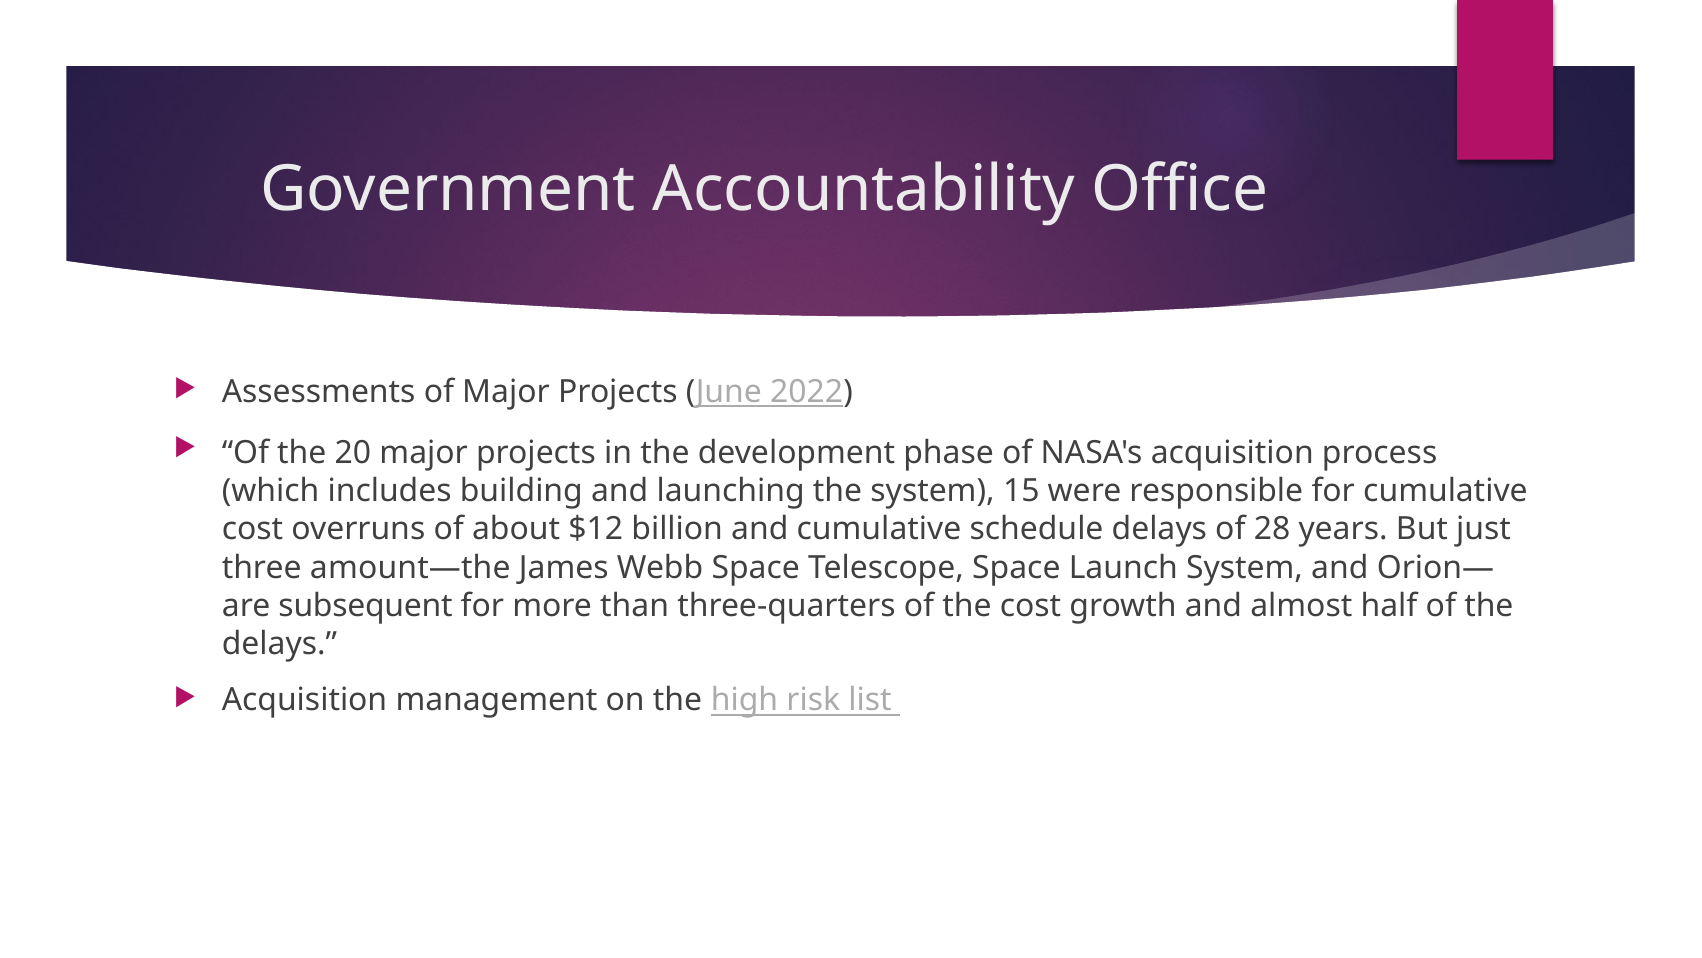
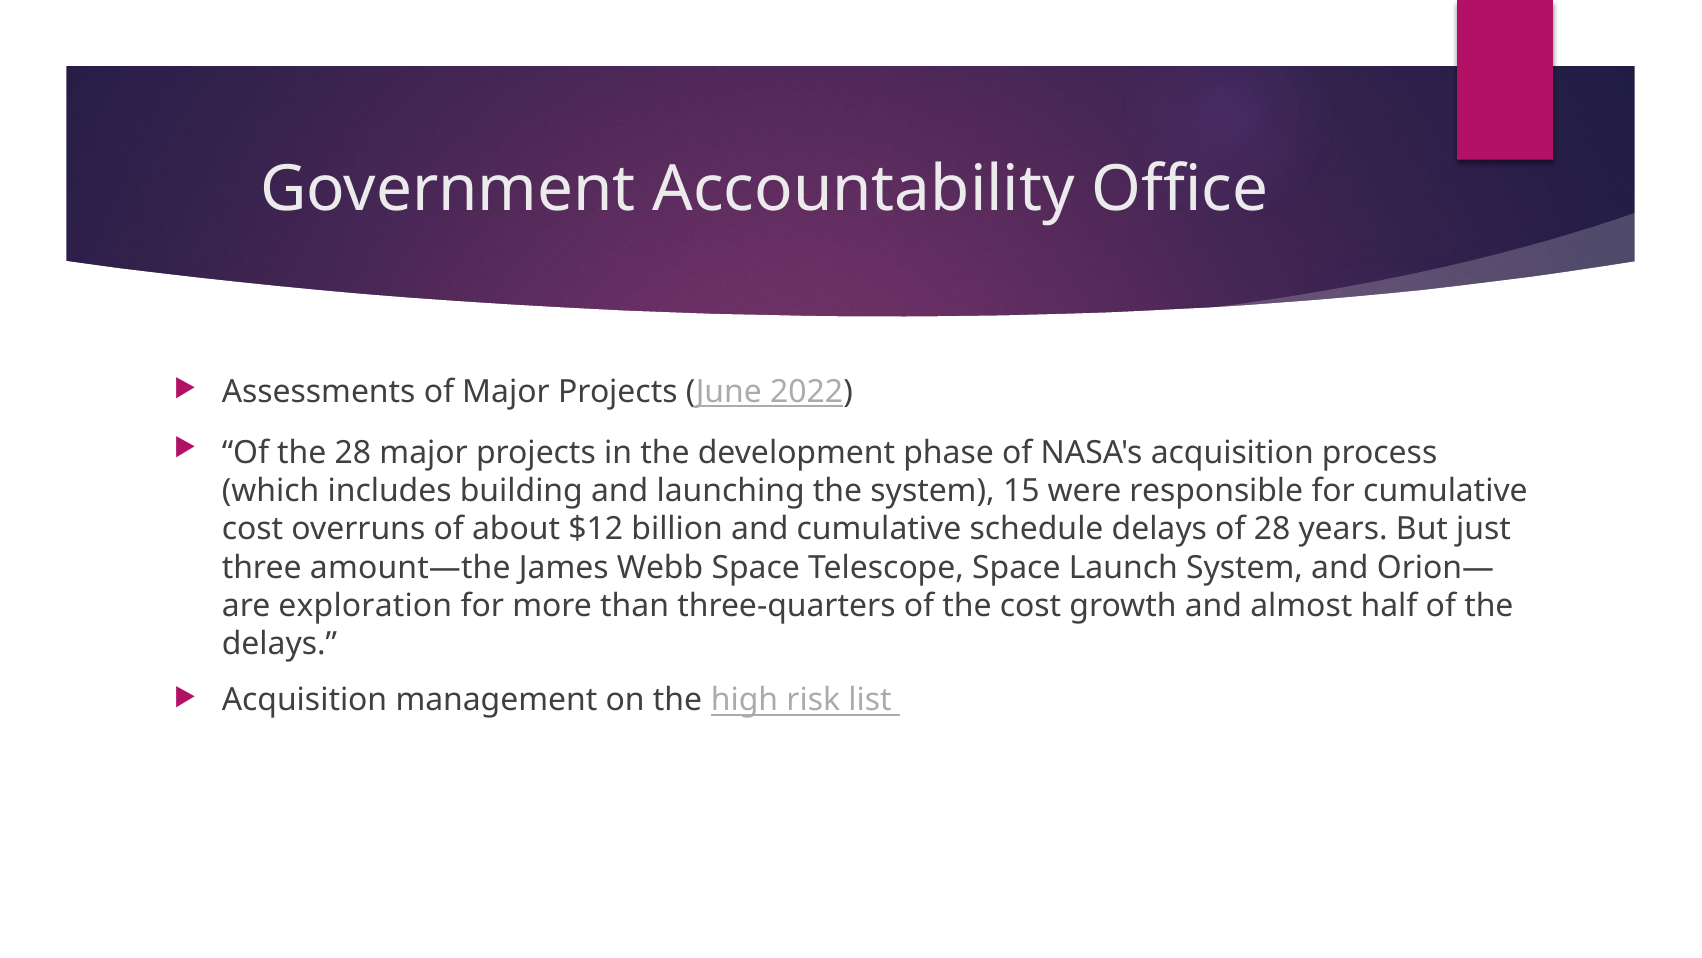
the 20: 20 -> 28
subsequent: subsequent -> exploration
